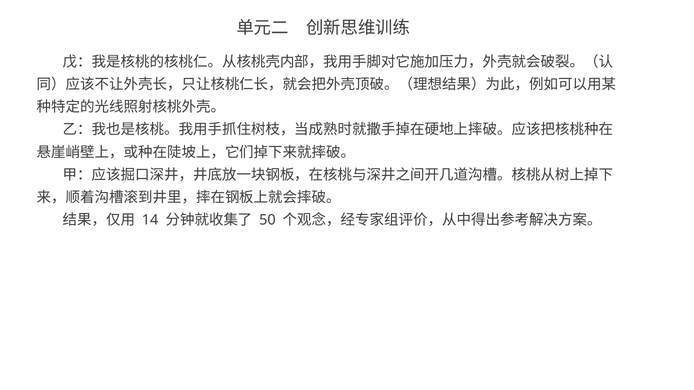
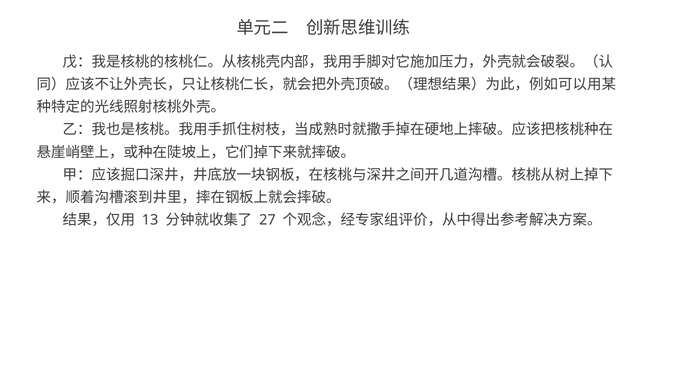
14: 14 -> 13
50: 50 -> 27
